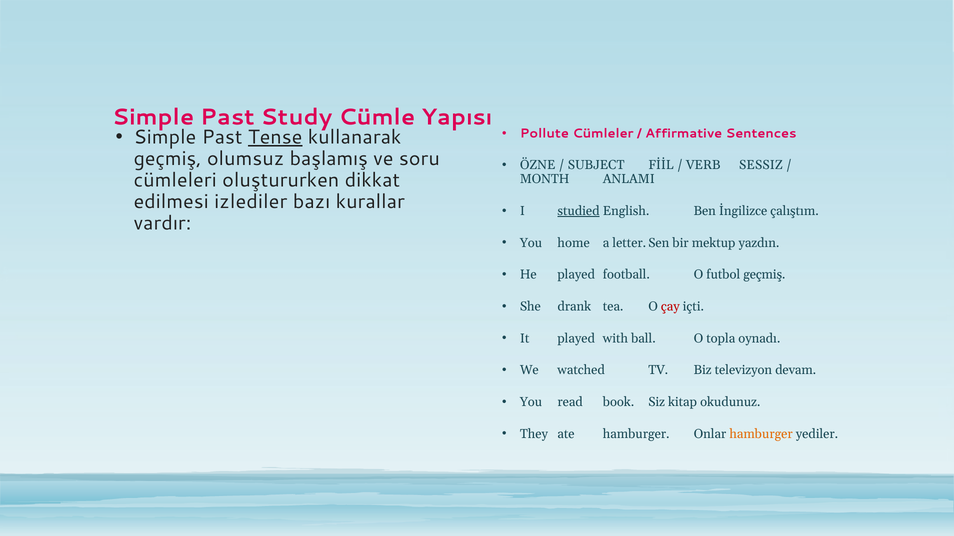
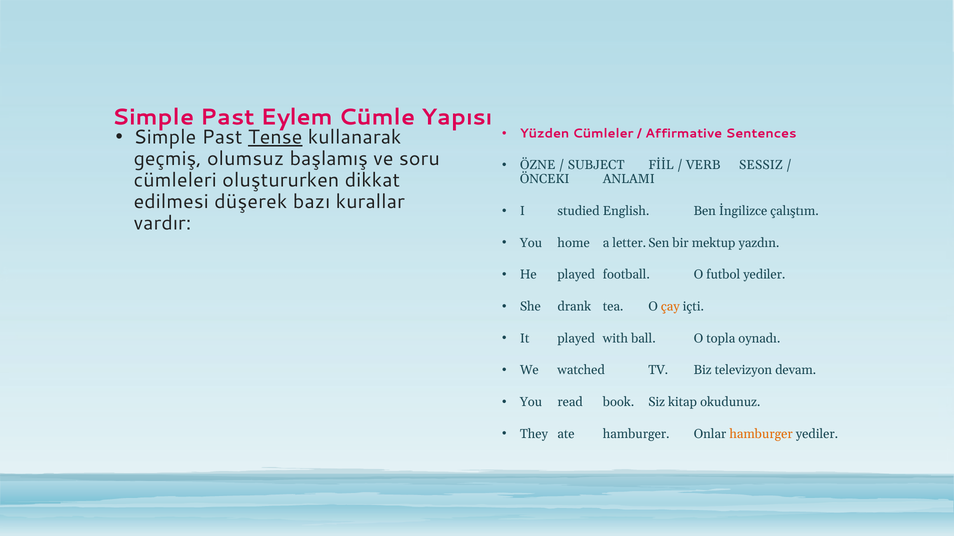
Study: Study -> Eylem
Pollute: Pollute -> Yüzden
MONTH: MONTH -> ÖNCEKI
izlediler: izlediler -> düşerek
studied underline: present -> none
futbol geçmiş: geçmiş -> yediler
çay colour: red -> orange
